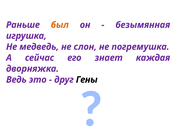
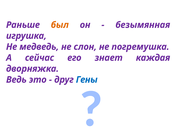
Гены colour: black -> blue
